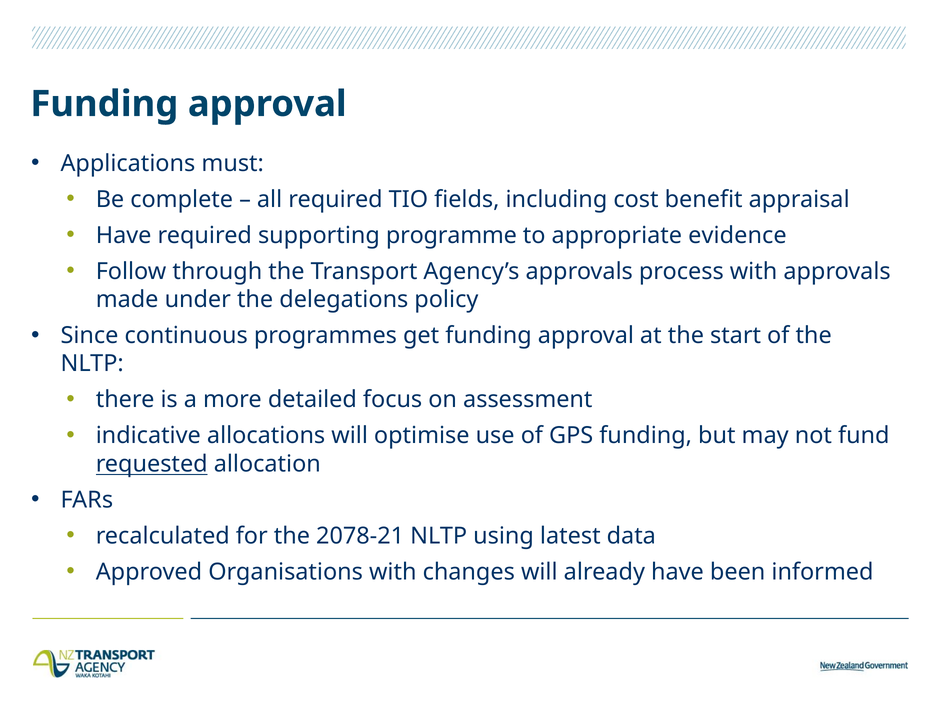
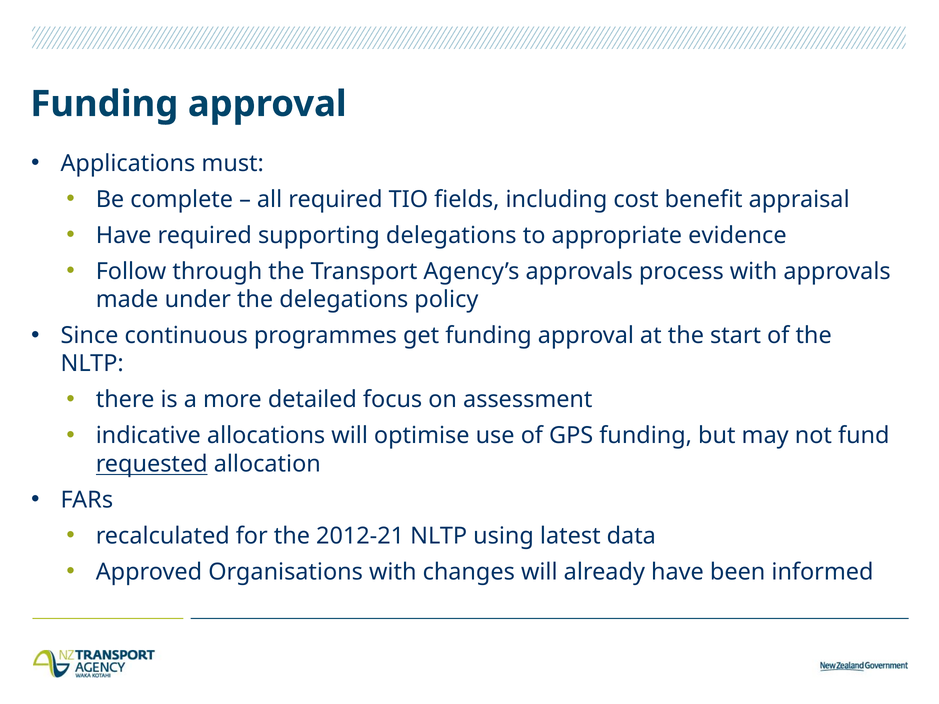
supporting programme: programme -> delegations
2078-21: 2078-21 -> 2012-21
